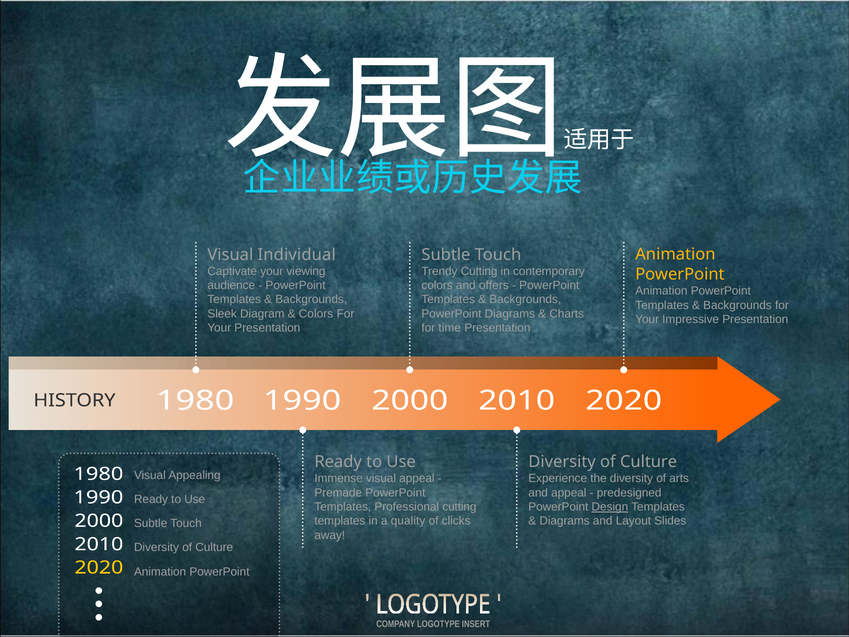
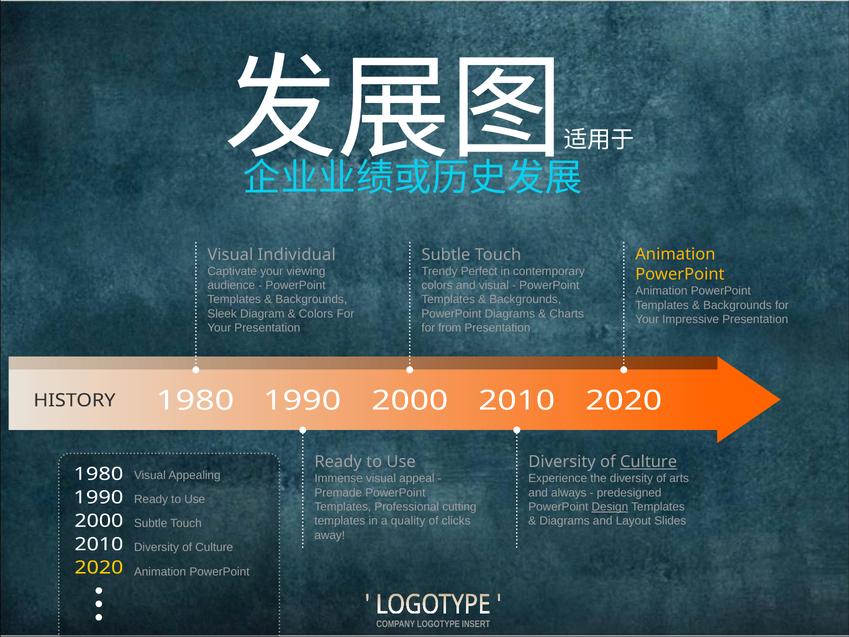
Trendy Cutting: Cutting -> Perfect
and offers: offers -> visual
time: time -> from
Culture at (649, 462) underline: none -> present
and appeal: appeal -> always
